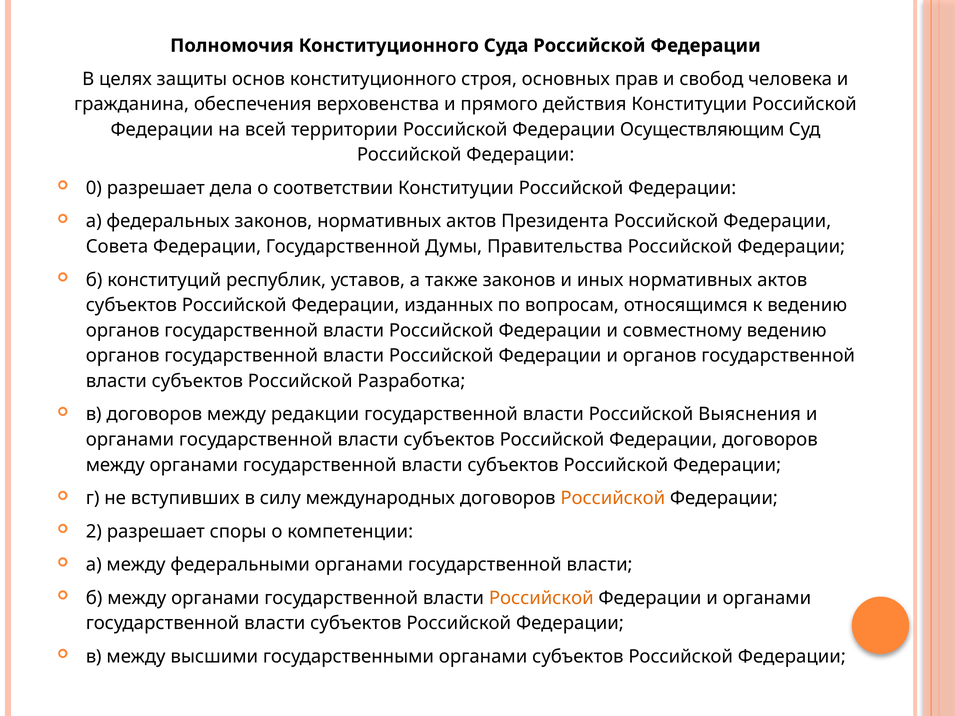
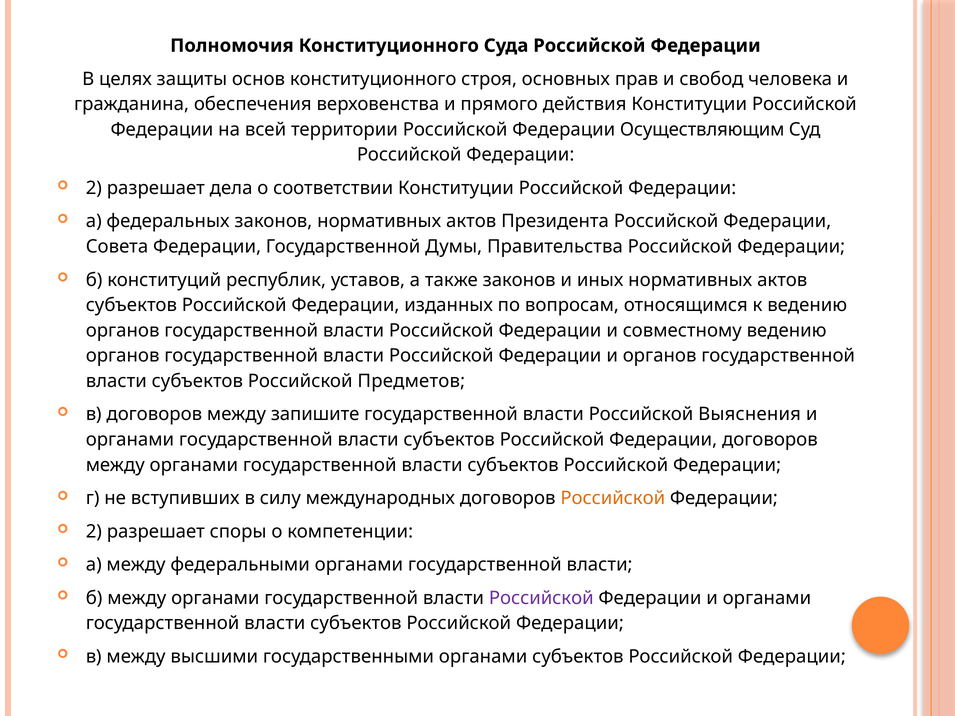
0 at (94, 188): 0 -> 2
Разработка: Разработка -> Предметов
редакции: редакции -> запишите
Российской at (541, 598) colour: orange -> purple
